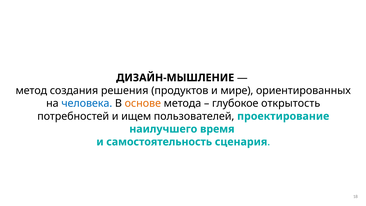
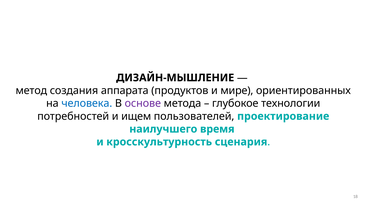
решения: решения -> аппарата
основе colour: orange -> purple
открытость: открытость -> технологии
самостоятельность: самостоятельность -> кросскультурность
